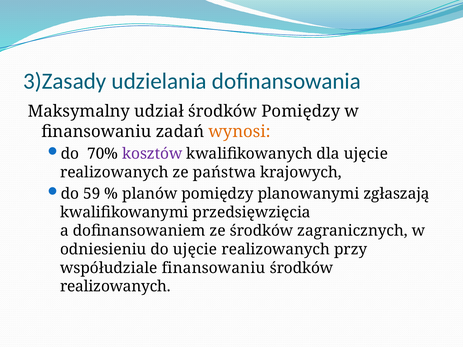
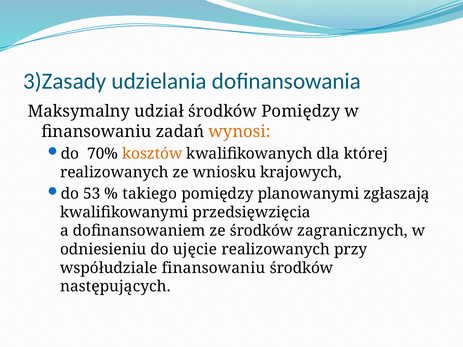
kosztów colour: purple -> orange
dla ujęcie: ujęcie -> której
państwa: państwa -> wniosku
59: 59 -> 53
planów: planów -> takiego
realizowanych at (115, 287): realizowanych -> następujących
